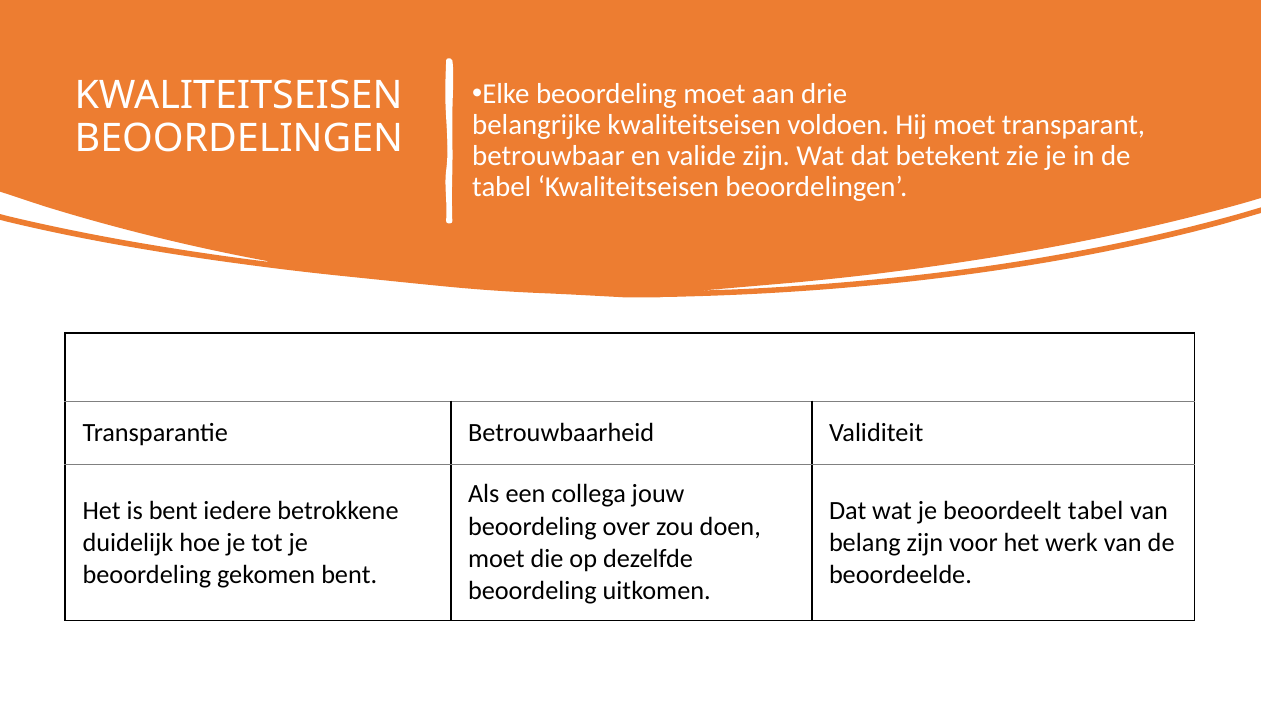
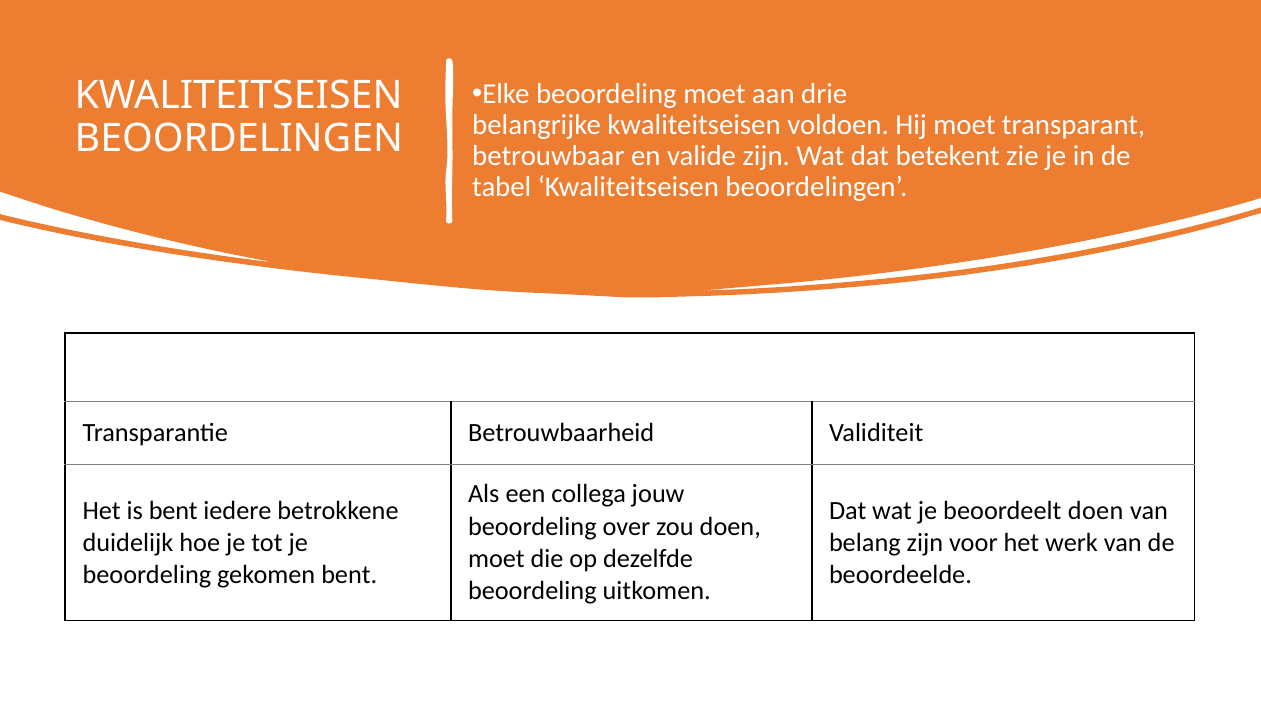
beoordeelt tabel: tabel -> doen
